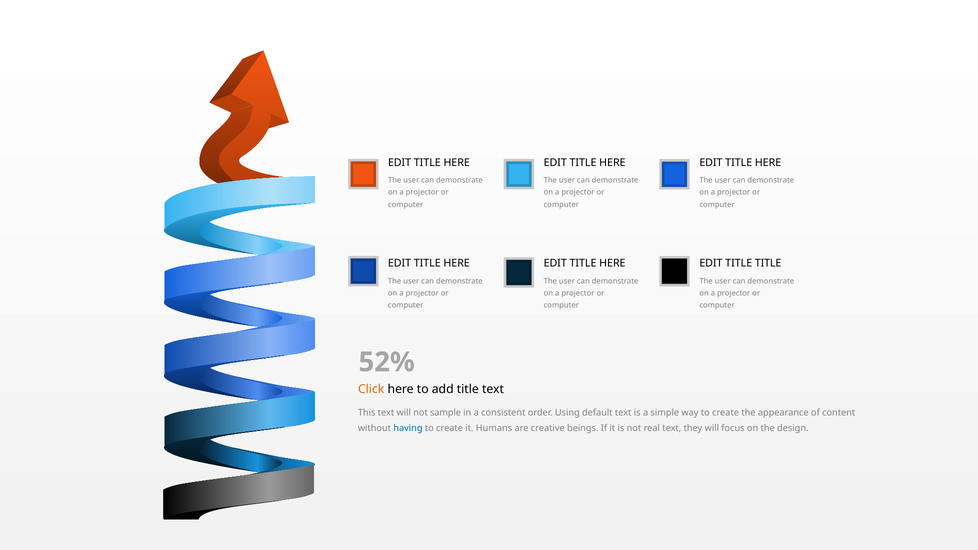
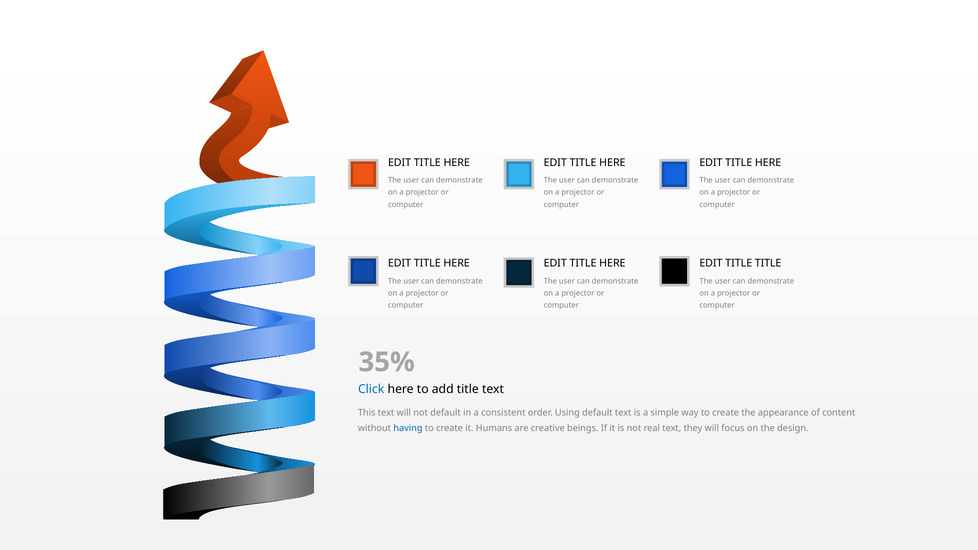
52%: 52% -> 35%
Click colour: orange -> blue
not sample: sample -> default
